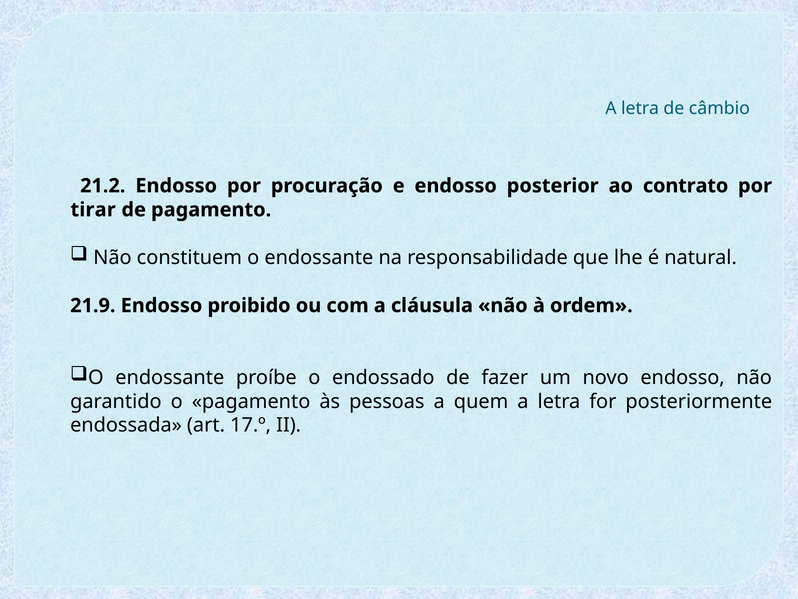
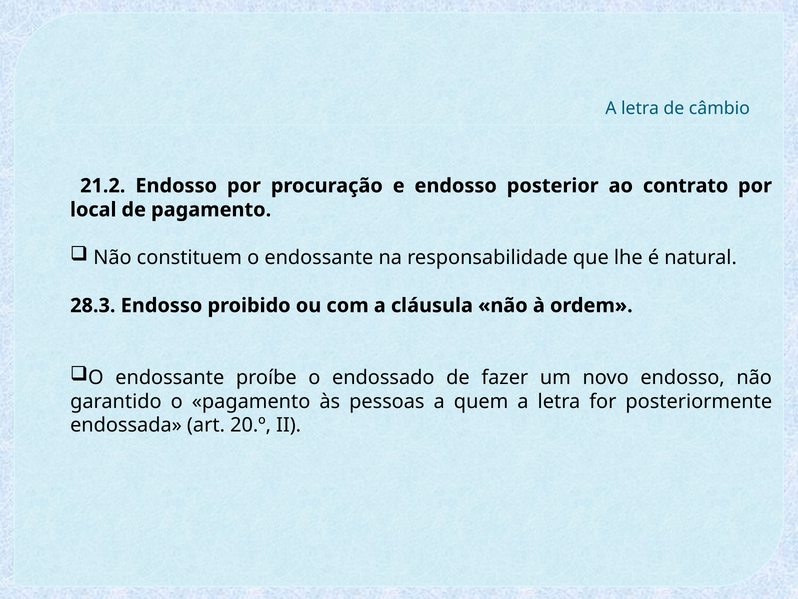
tirar: tirar -> local
21.9: 21.9 -> 28.3
17.º: 17.º -> 20.º
